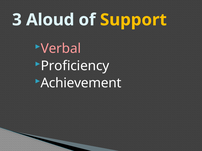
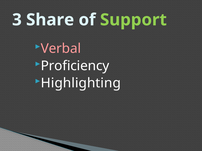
Aloud: Aloud -> Share
Support colour: yellow -> light green
Achievement: Achievement -> Highlighting
